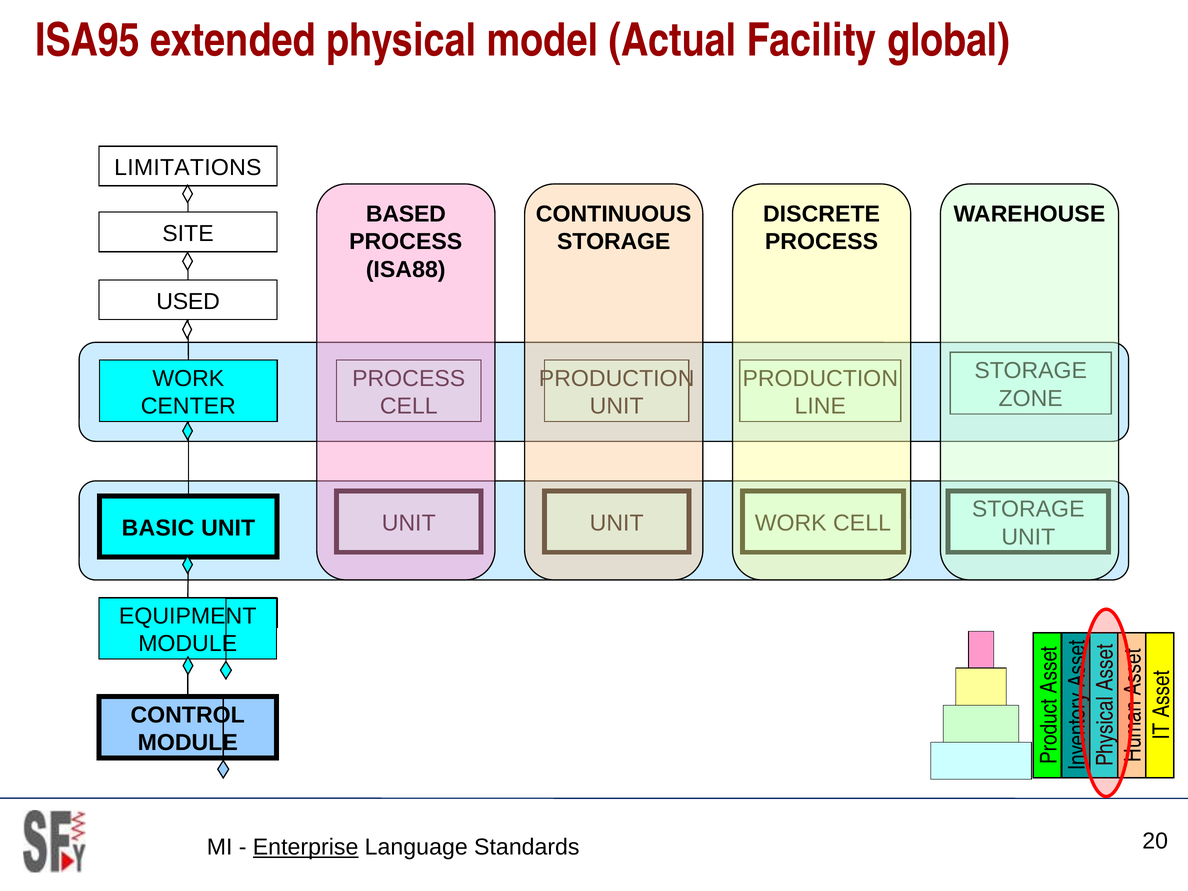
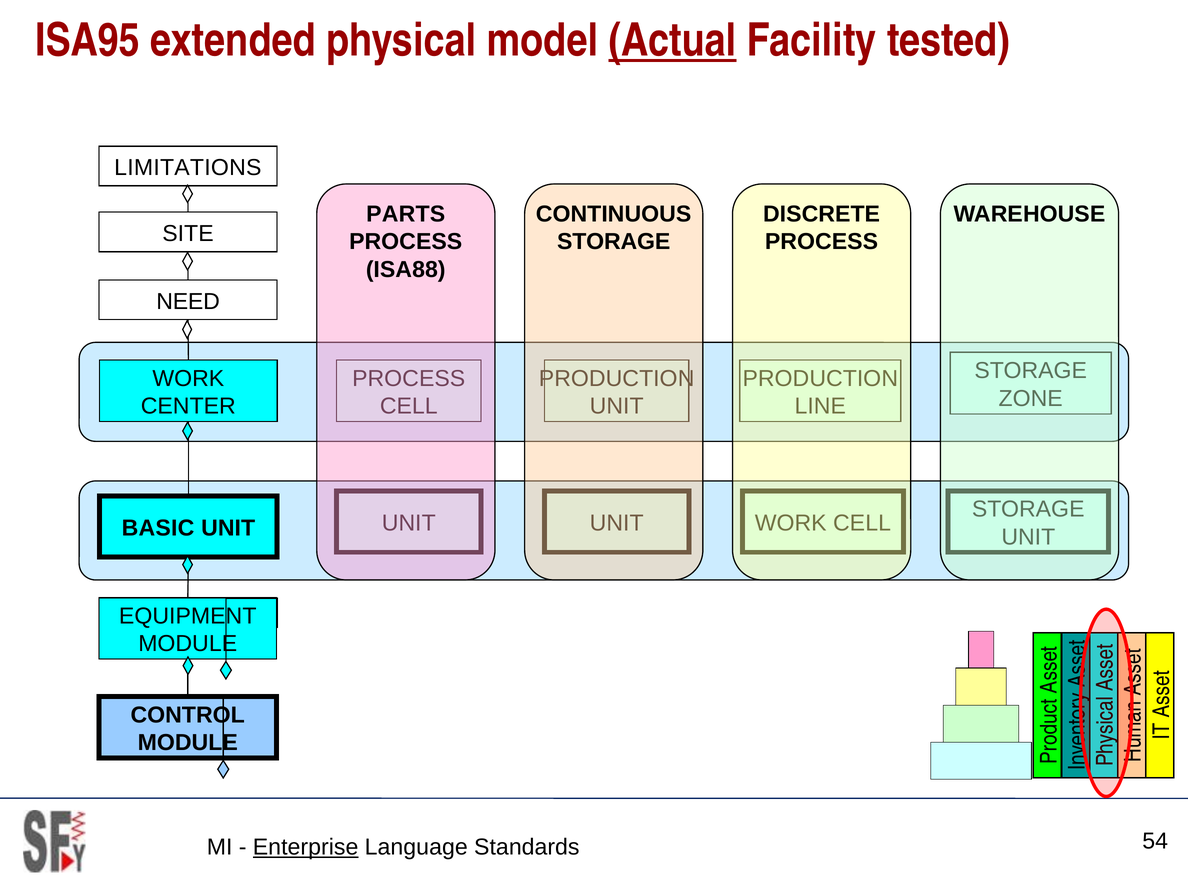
Actual underline: none -> present
global: global -> tested
BASED: BASED -> PARTS
USED: USED -> NEED
20: 20 -> 54
